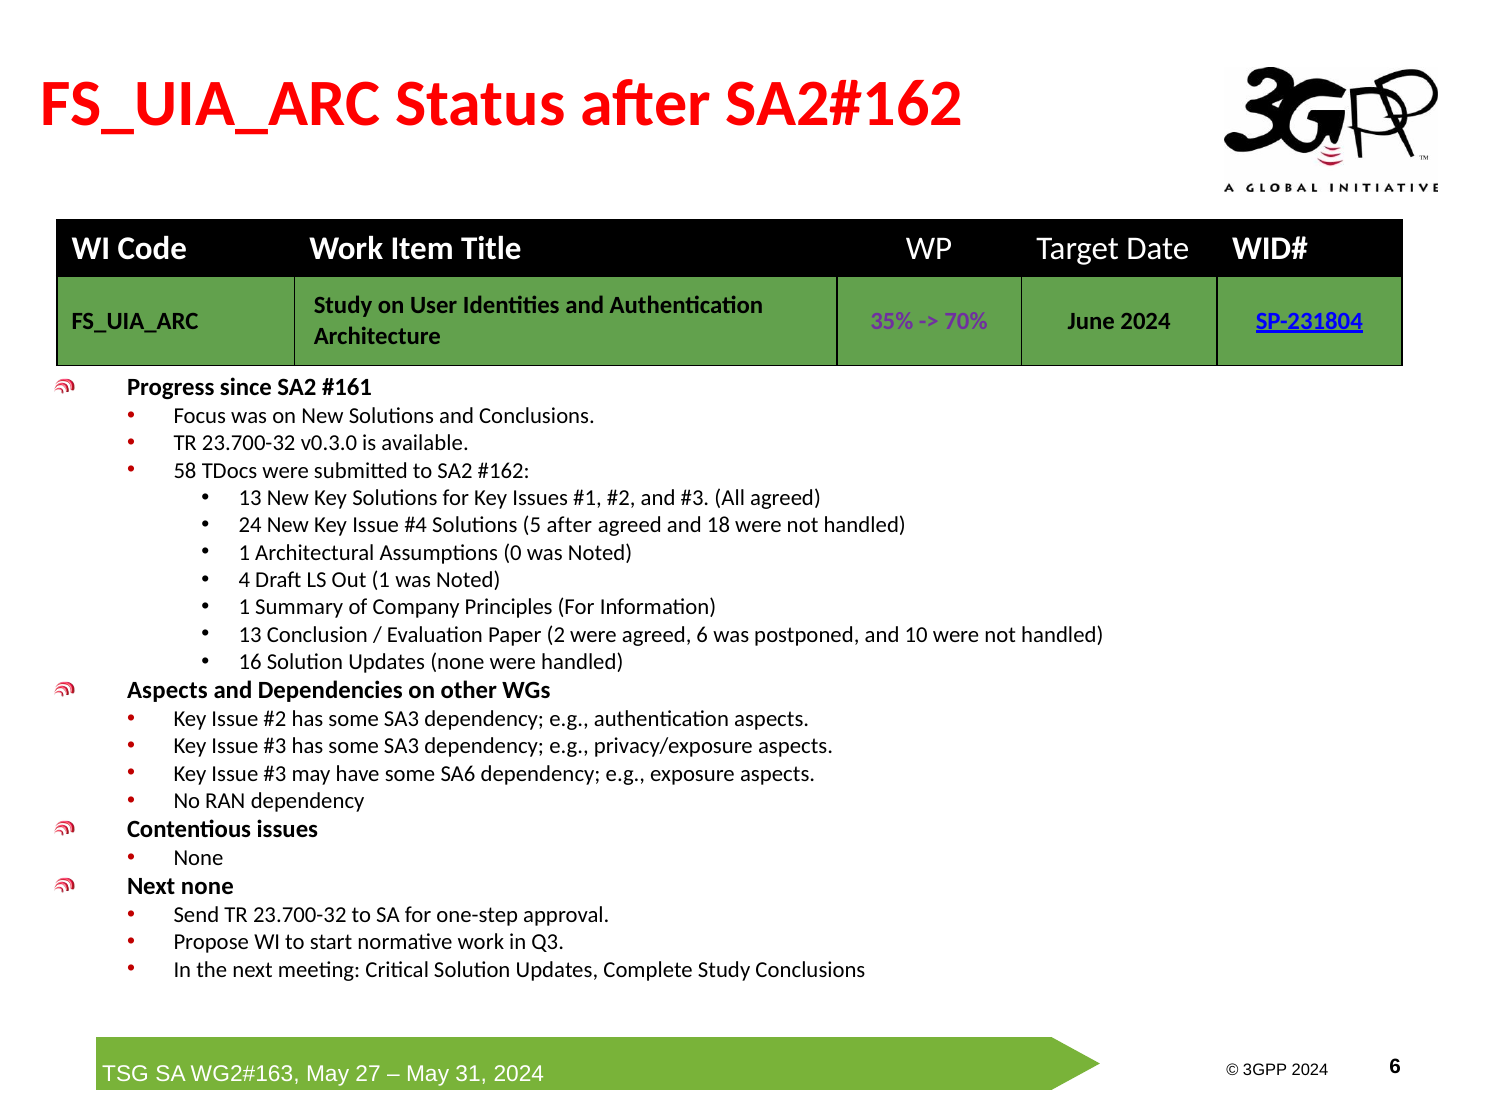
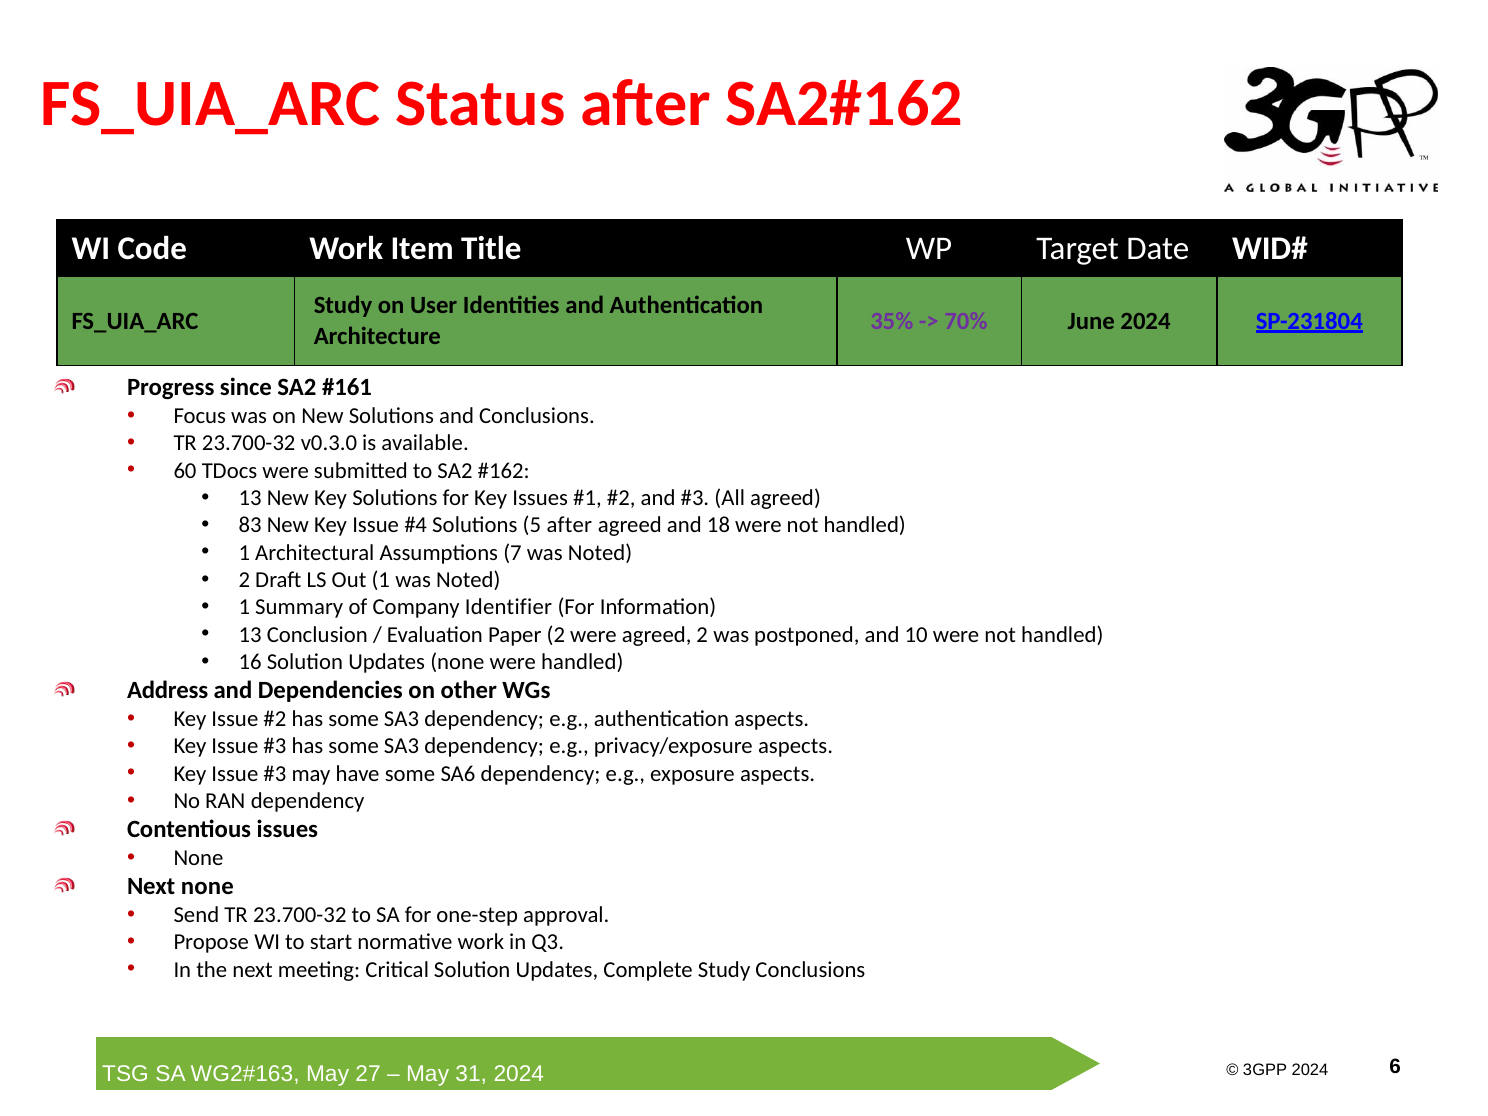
58: 58 -> 60
24: 24 -> 83
0: 0 -> 7
4 at (244, 580): 4 -> 2
Principles: Principles -> Identifier
agreed 6: 6 -> 2
Aspects at (167, 691): Aspects -> Address
